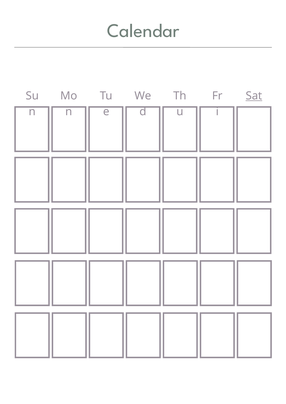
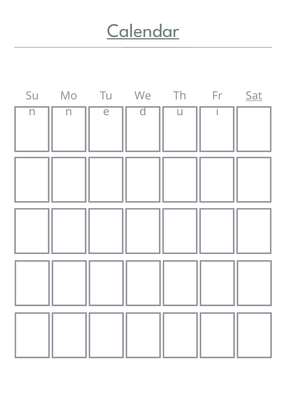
Calendar underline: none -> present
